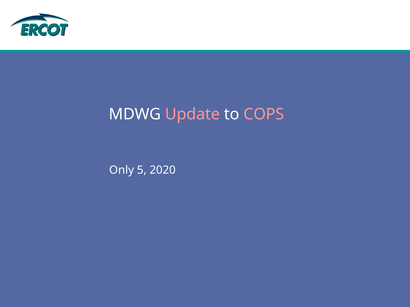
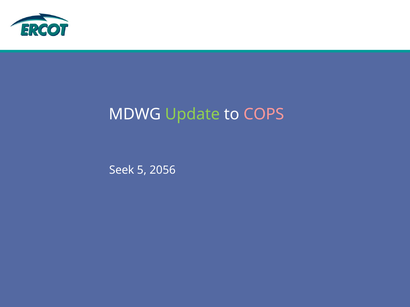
Update colour: pink -> light green
Only: Only -> Seek
2020: 2020 -> 2056
